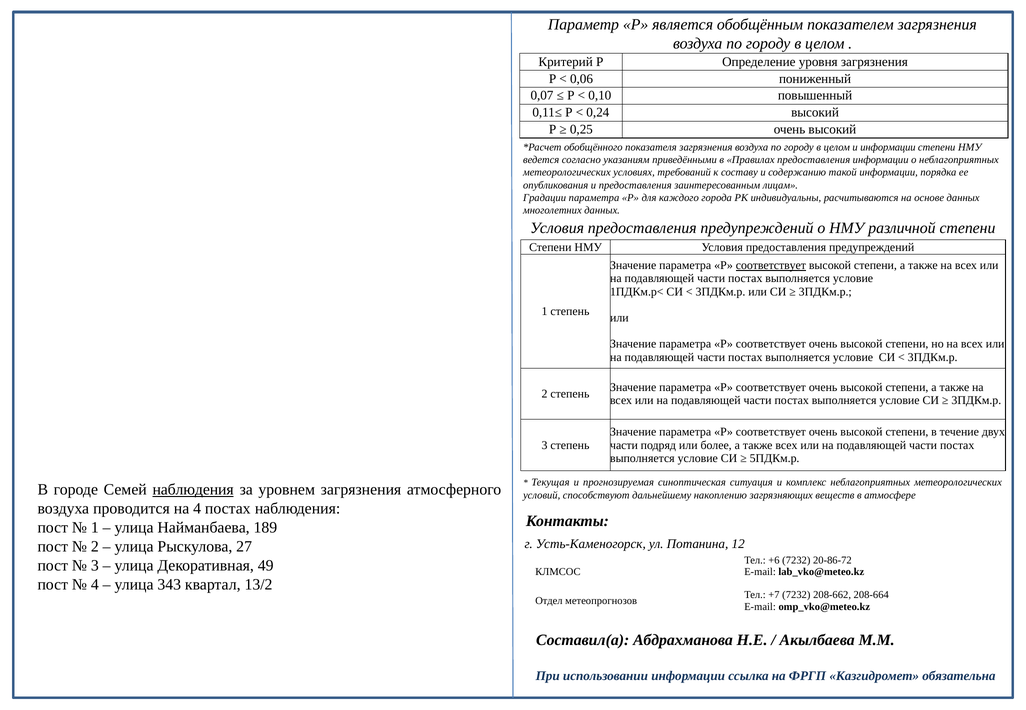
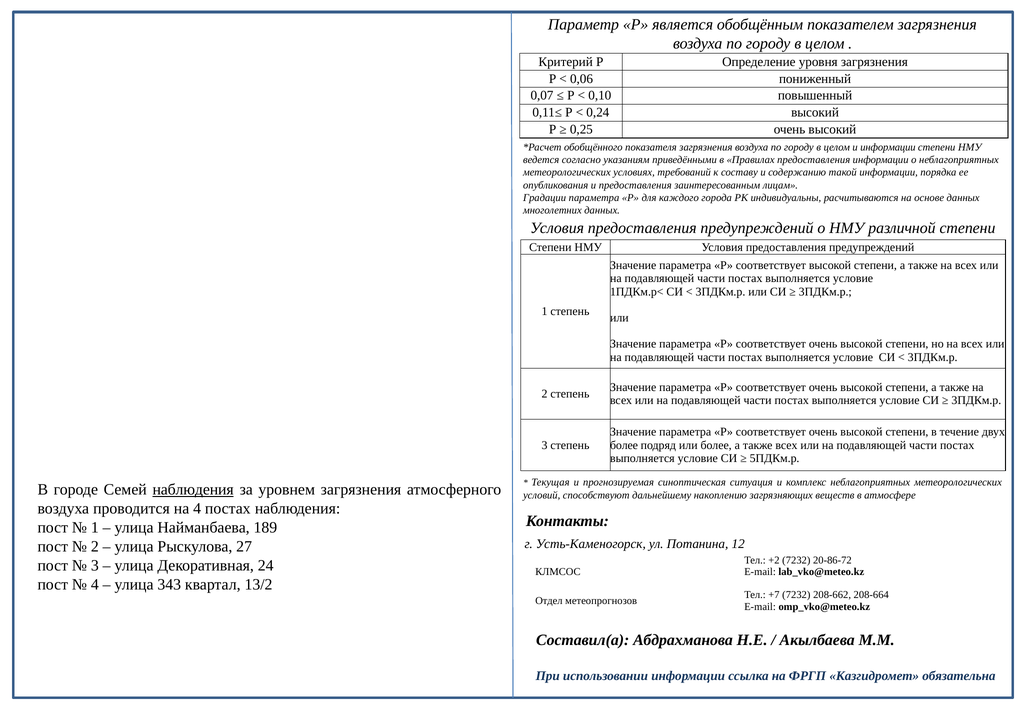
соответствует at (771, 265) underline: present -> none
части at (624, 445): части -> более
+6: +6 -> +2
49: 49 -> 24
